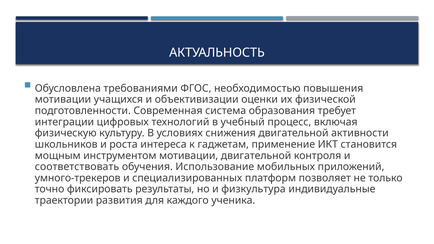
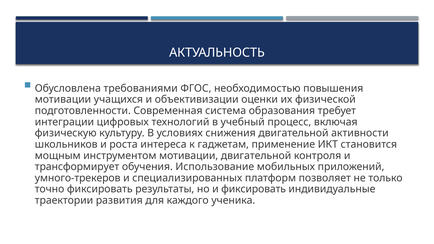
соответствовать: соответствовать -> трансформирует
и физкультура: физкультура -> фиксировать
